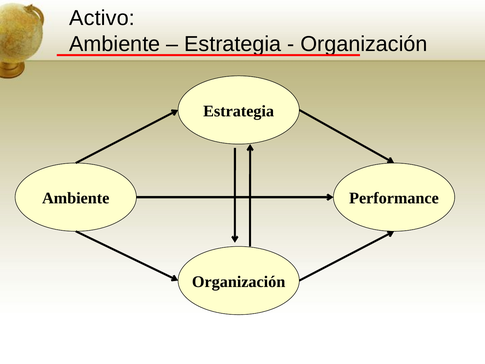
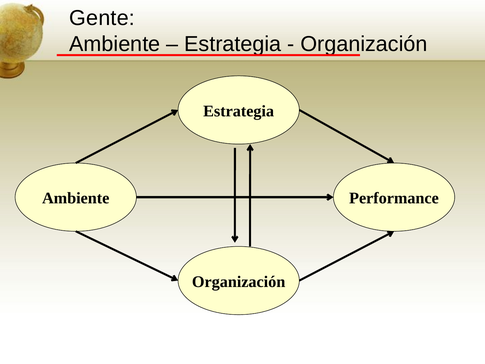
Activo: Activo -> Gente
